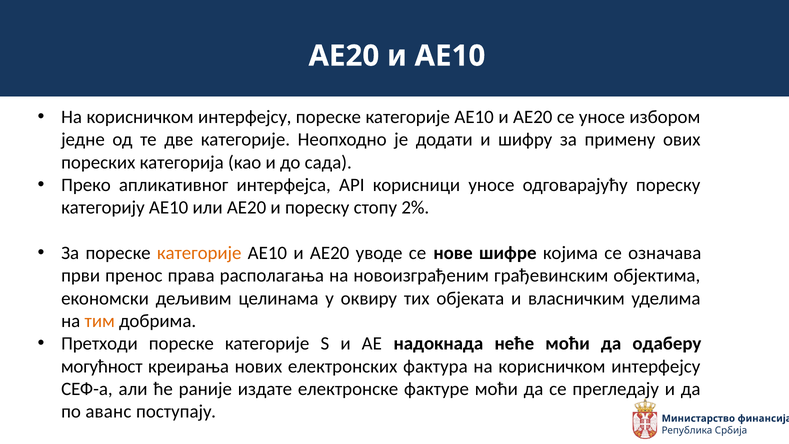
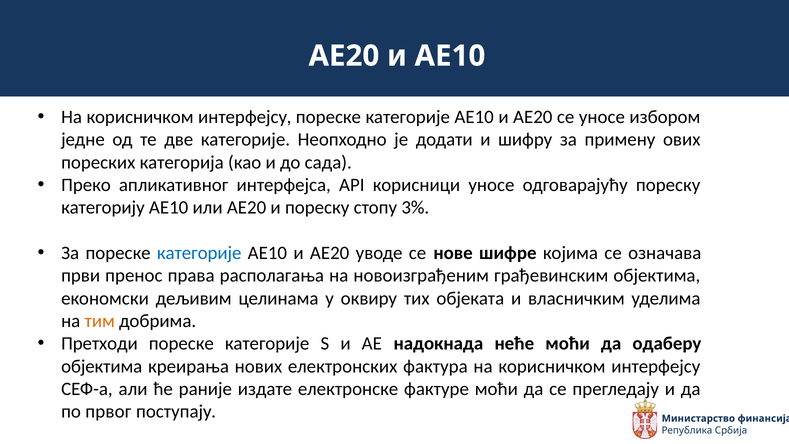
2%: 2% -> 3%
категорије at (199, 253) colour: orange -> blue
могућност at (102, 366): могућност -> објектима
аванс: аванс -> првог
